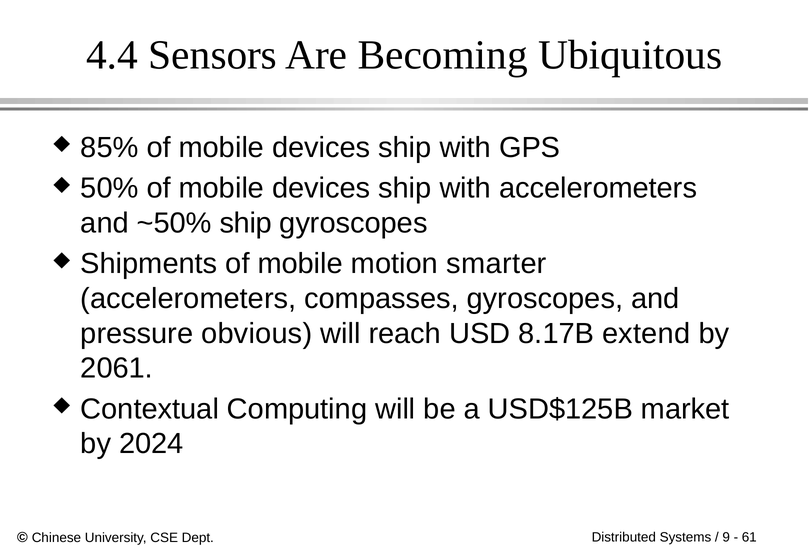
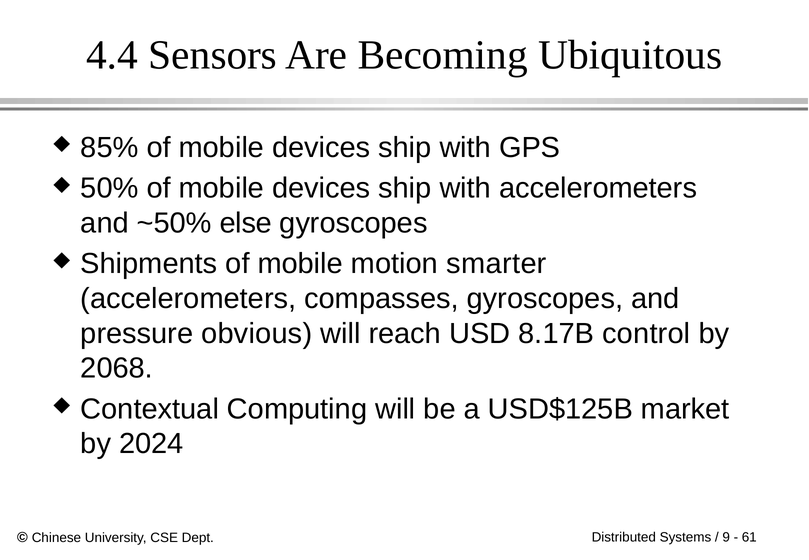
~50% ship: ship -> else
extend: extend -> control
2061: 2061 -> 2068
